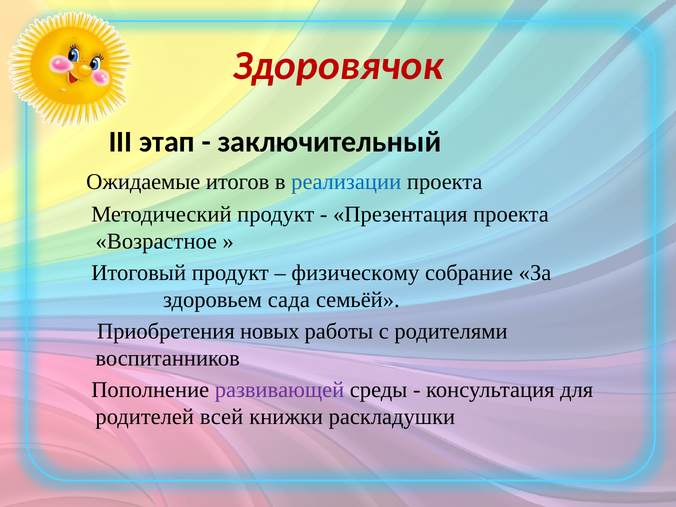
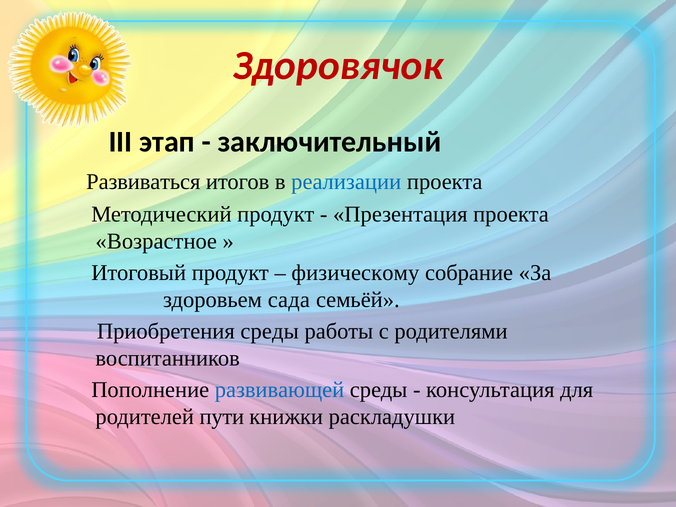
Ожидаемые: Ожидаемые -> Развиваться
Приобретения новых: новых -> среды
развивающей colour: purple -> blue
всей: всей -> пути
